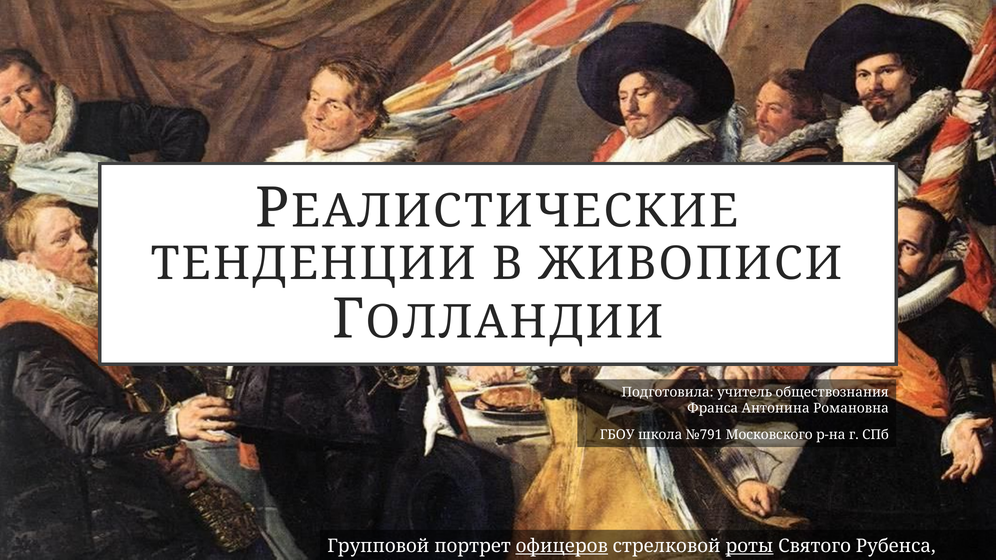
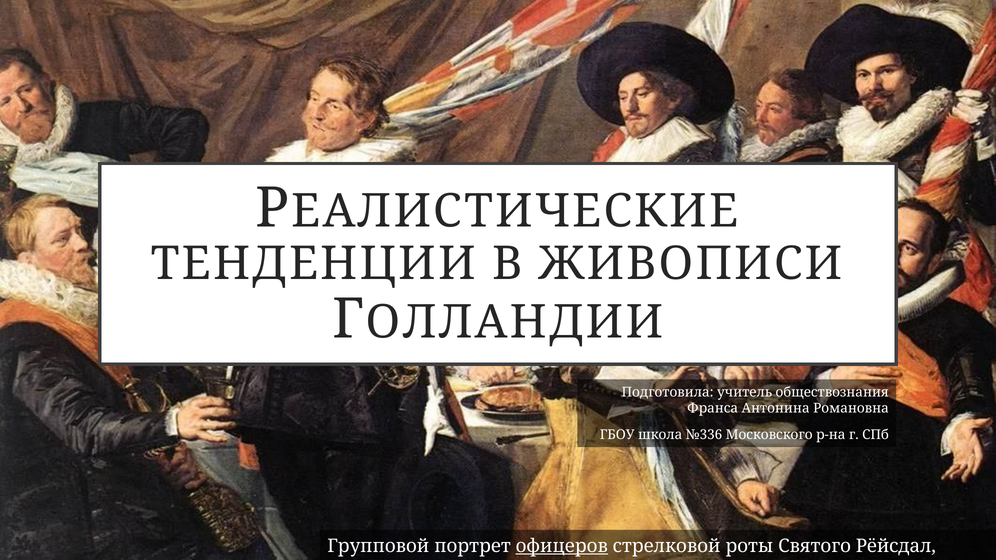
№791: №791 -> №336
роты underline: present -> none
Рубенса: Рубенса -> Рёйсдал
